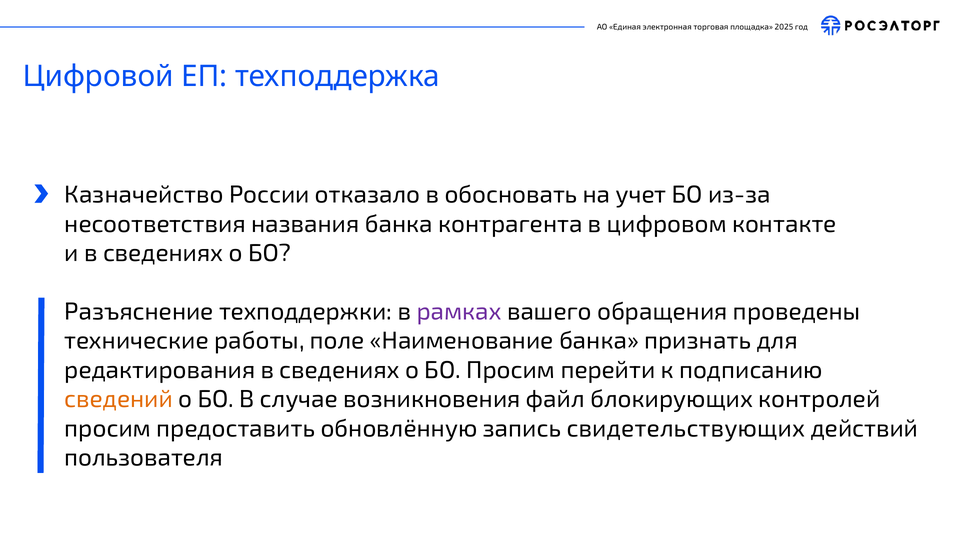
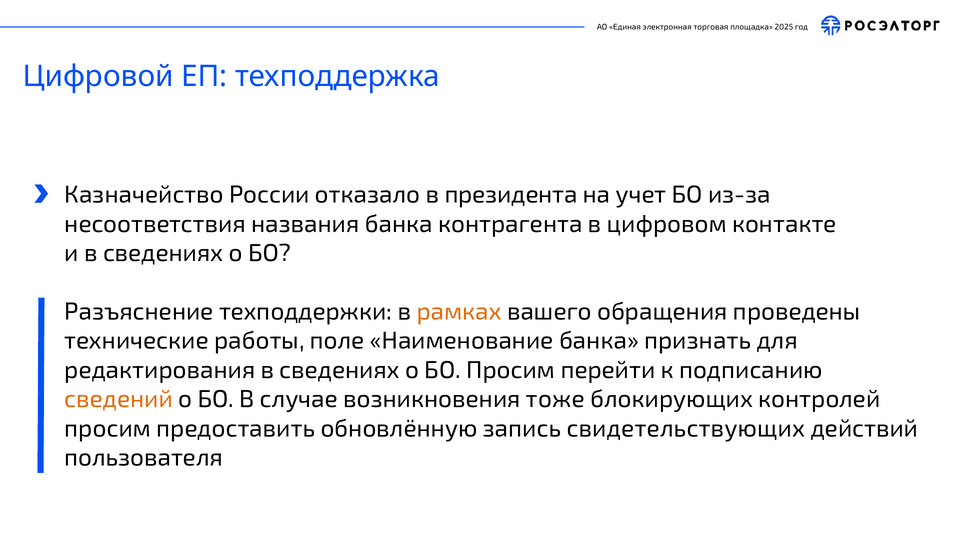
обосновать: обосновать -> президента
рамках colour: purple -> orange
файл: файл -> тоже
